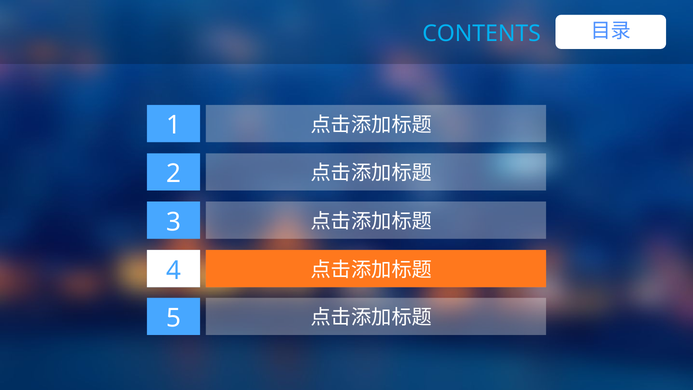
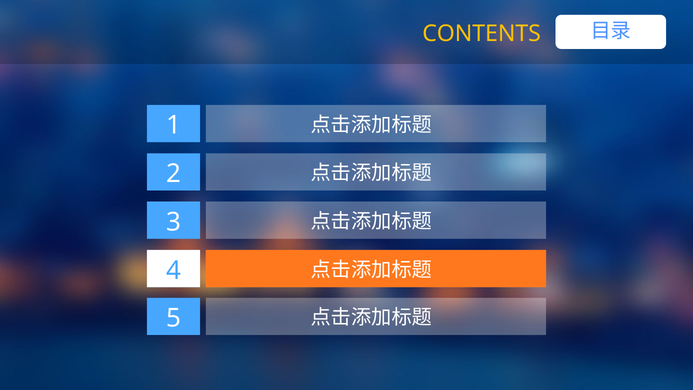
CONTENTS colour: light blue -> yellow
